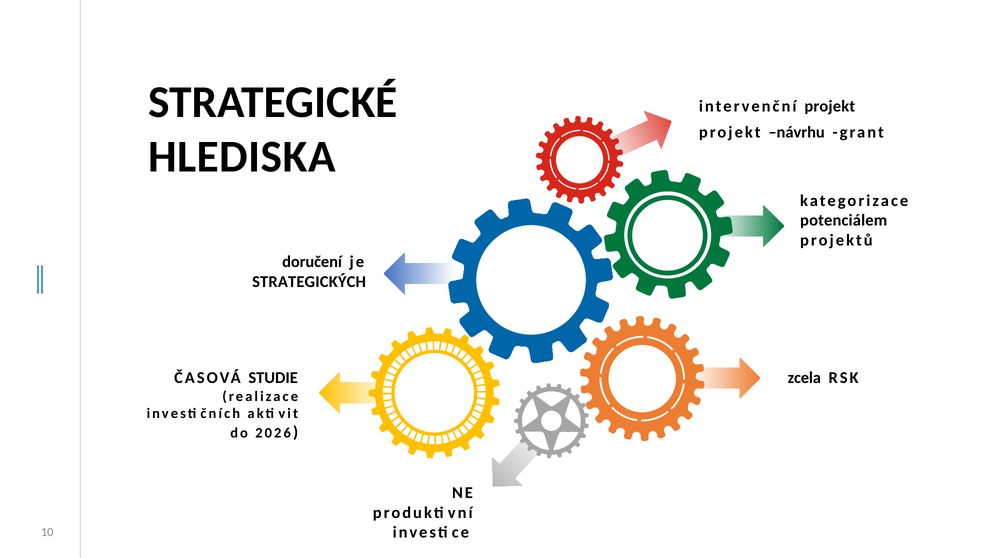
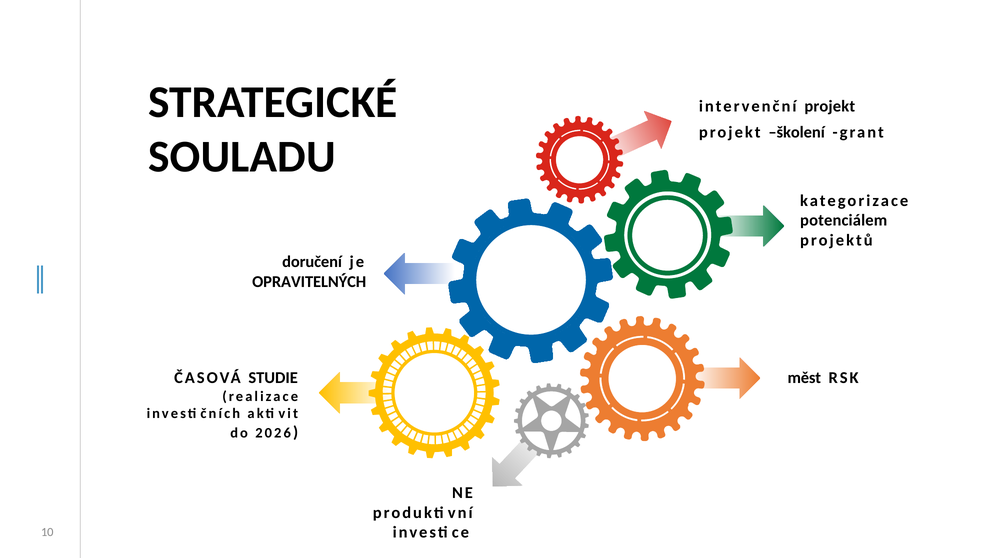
návrhu: návrhu -> školení
HLEDISKA: HLEDISKA -> SOULADU
STRATEGICKÝCH: STRATEGICKÝCH -> OPRAVITELNÝCH
zcela: zcela -> měst
